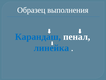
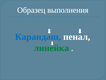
линейка colour: blue -> green
